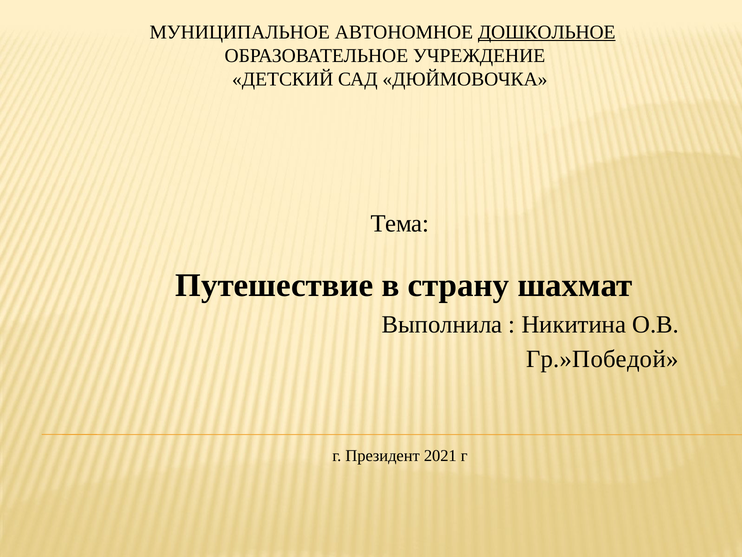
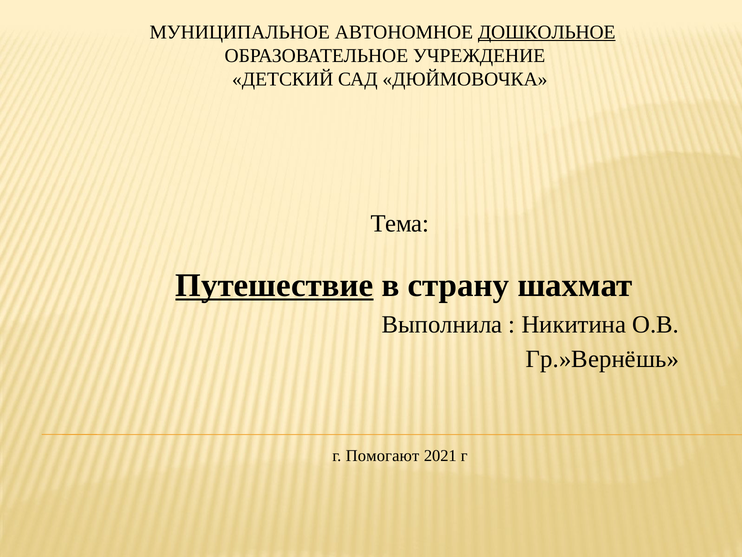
Путешествие underline: none -> present
Гр.»Победой: Гр.»Победой -> Гр.»Вернёшь
Президент: Президент -> Помогают
